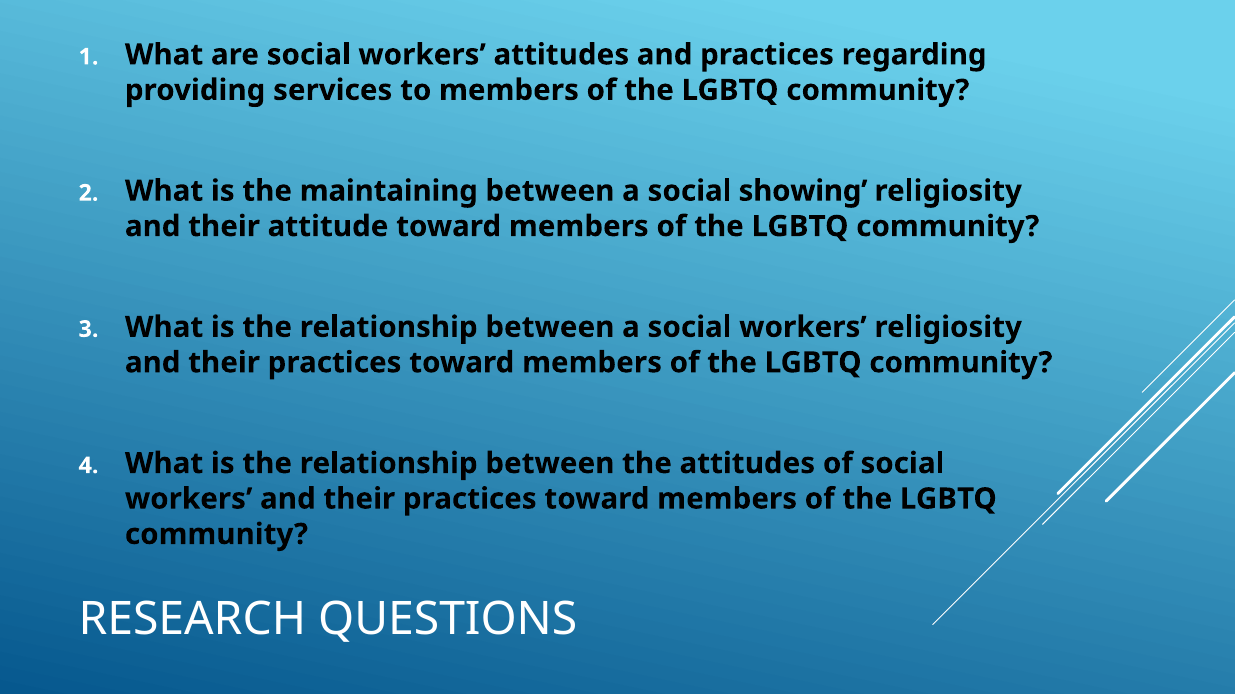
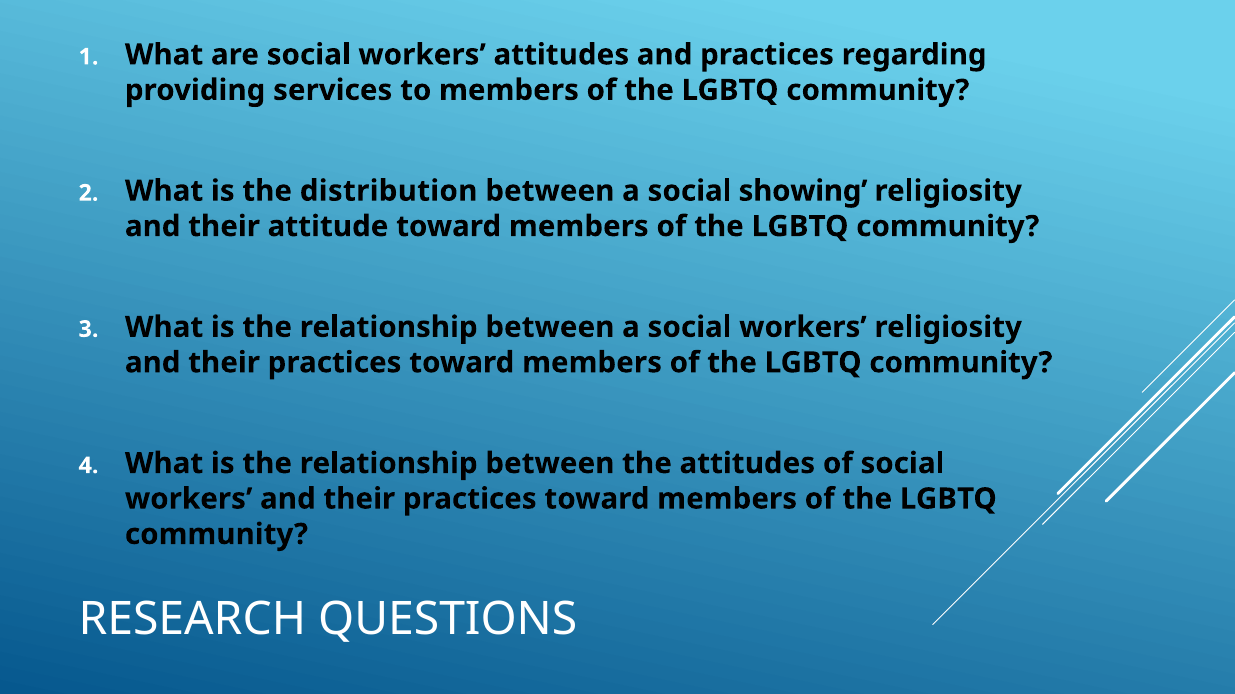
maintaining: maintaining -> distribution
